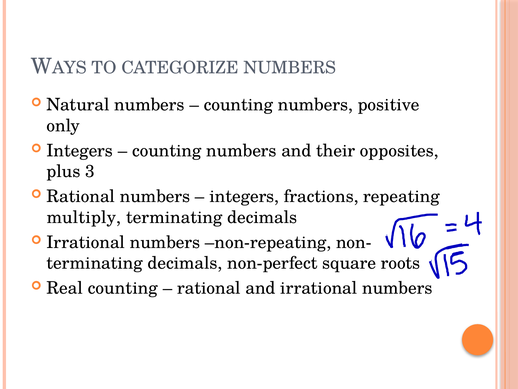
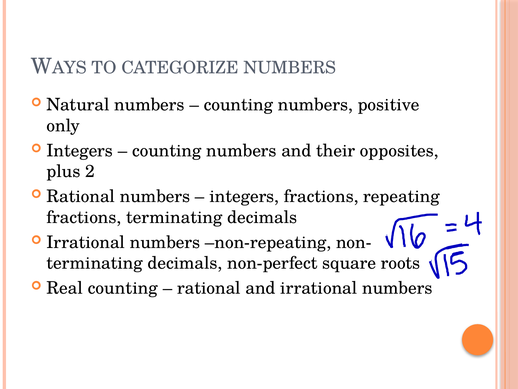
3: 3 -> 2
multiply at (84, 217): multiply -> fractions
